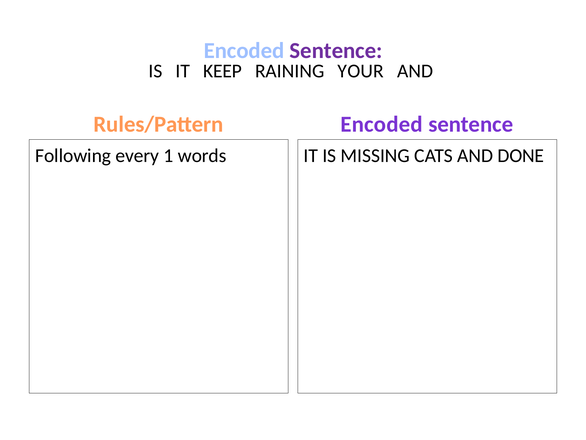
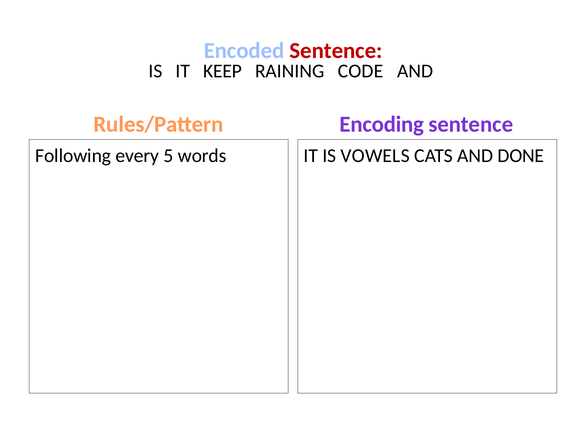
Sentence at (336, 51) colour: purple -> red
YOUR: YOUR -> CODE
Rules/Pattern Encoded: Encoded -> Encoding
1: 1 -> 5
MISSING: MISSING -> VOWELS
